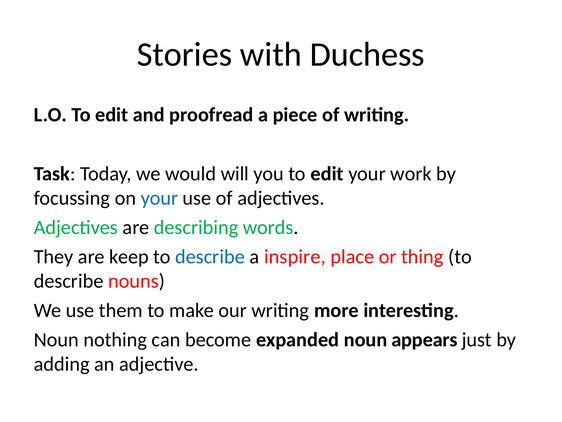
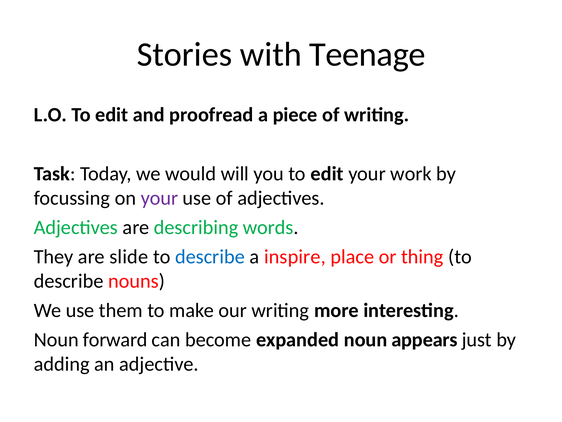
Duchess: Duchess -> Teenage
your at (159, 198) colour: blue -> purple
keep: keep -> slide
nothing: nothing -> forward
